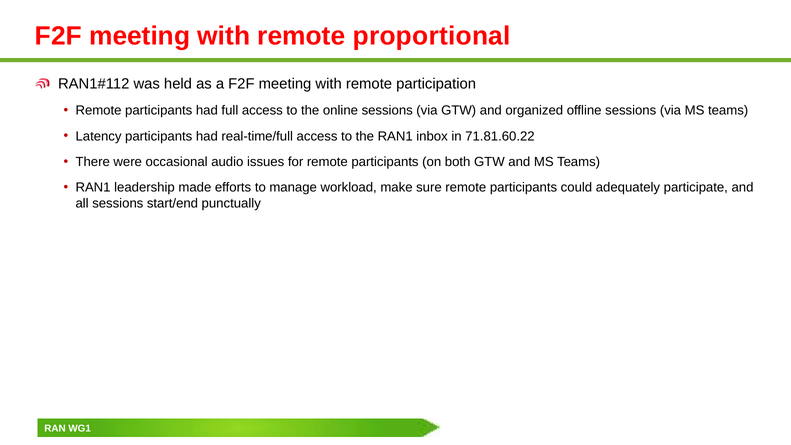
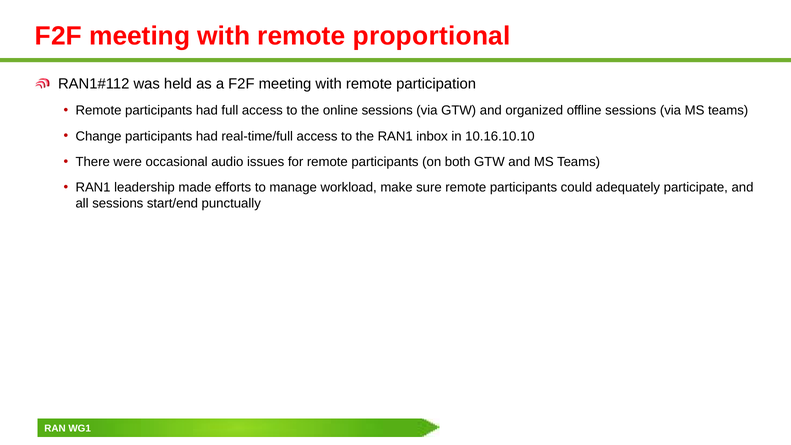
Latency: Latency -> Change
71.81.60.22: 71.81.60.22 -> 10.16.10.10
